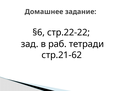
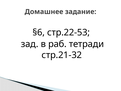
стр.22-22: стр.22-22 -> стр.22-53
стр.21-62: стр.21-62 -> стр.21-32
